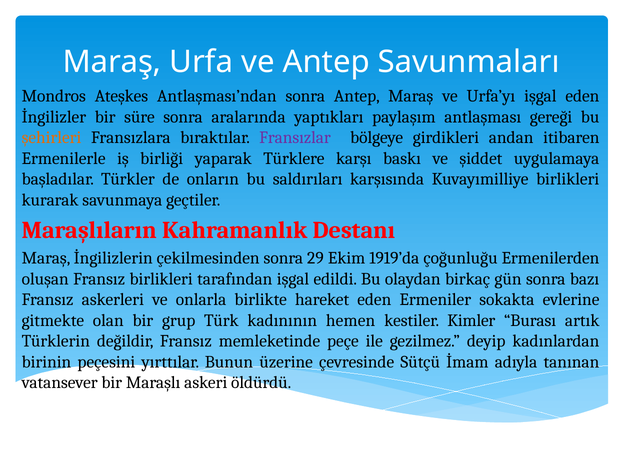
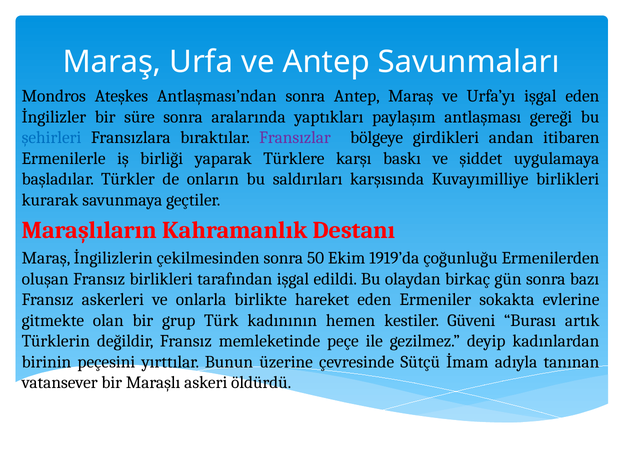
şehirleri colour: orange -> blue
29: 29 -> 50
Kimler: Kimler -> Güveni
